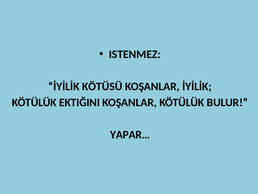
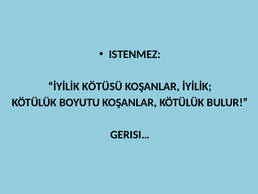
EKTIĞINI: EKTIĞINI -> BOYUTU
YAPAR…: YAPAR… -> GERISI…
